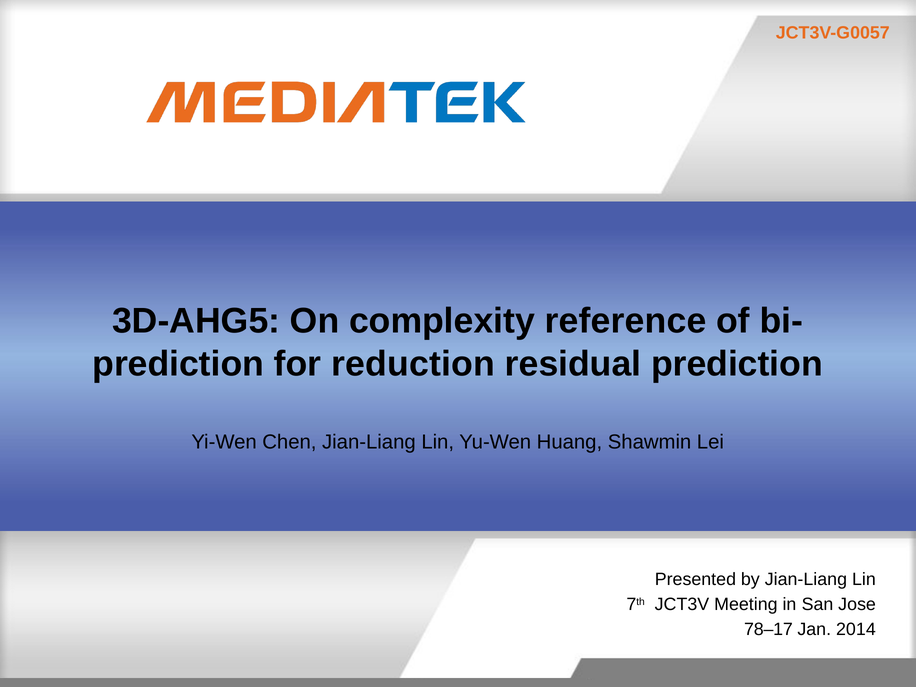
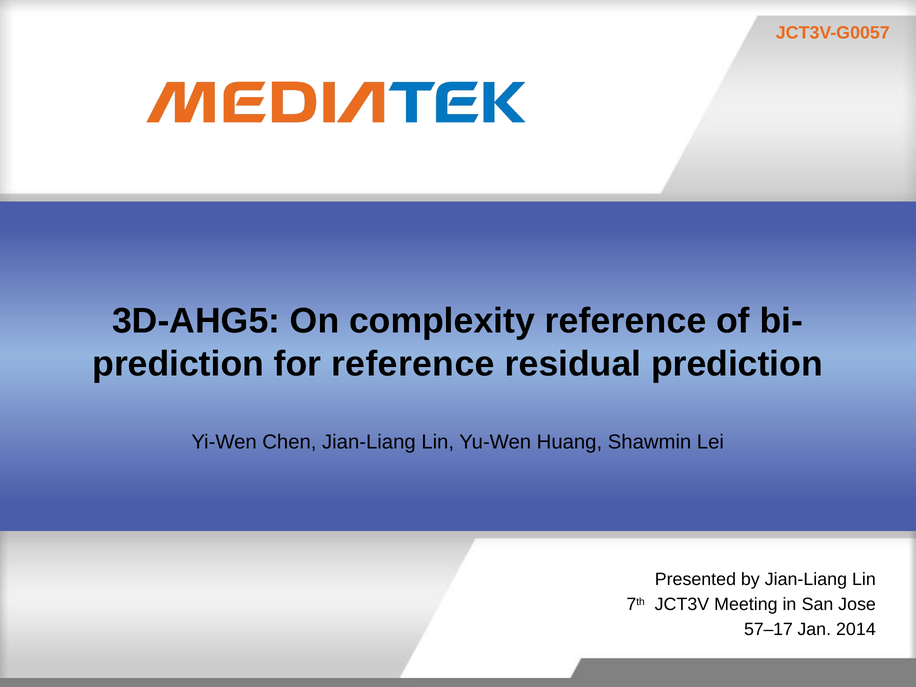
for reduction: reduction -> reference
78–17: 78–17 -> 57–17
